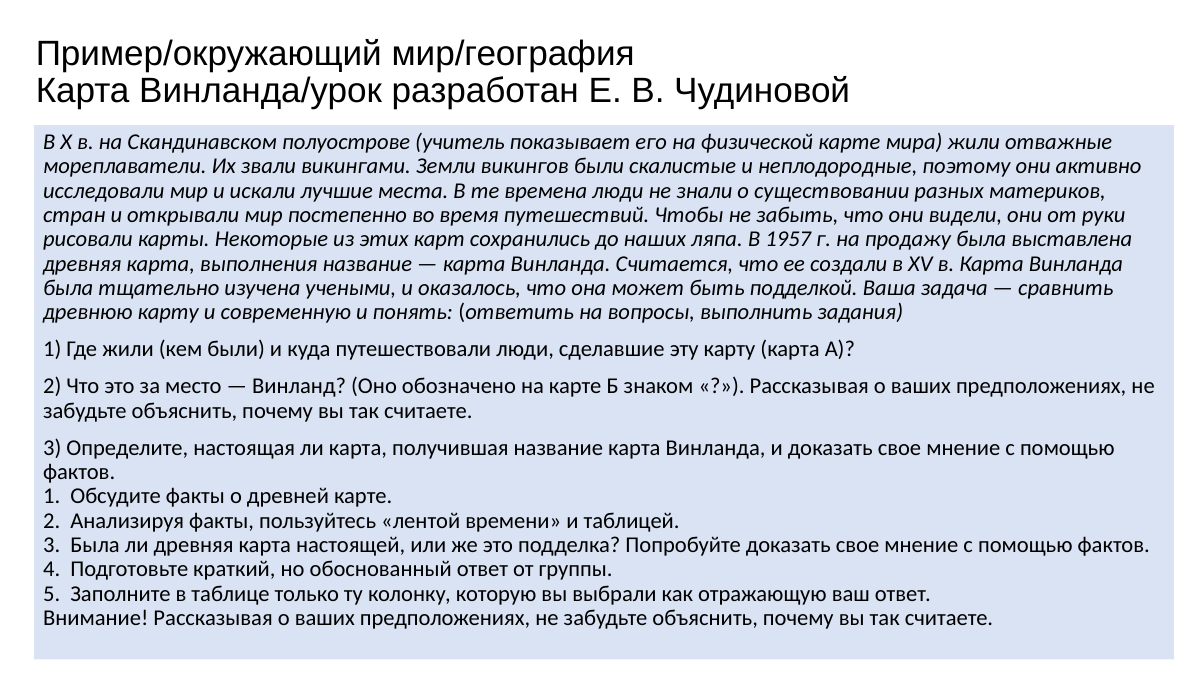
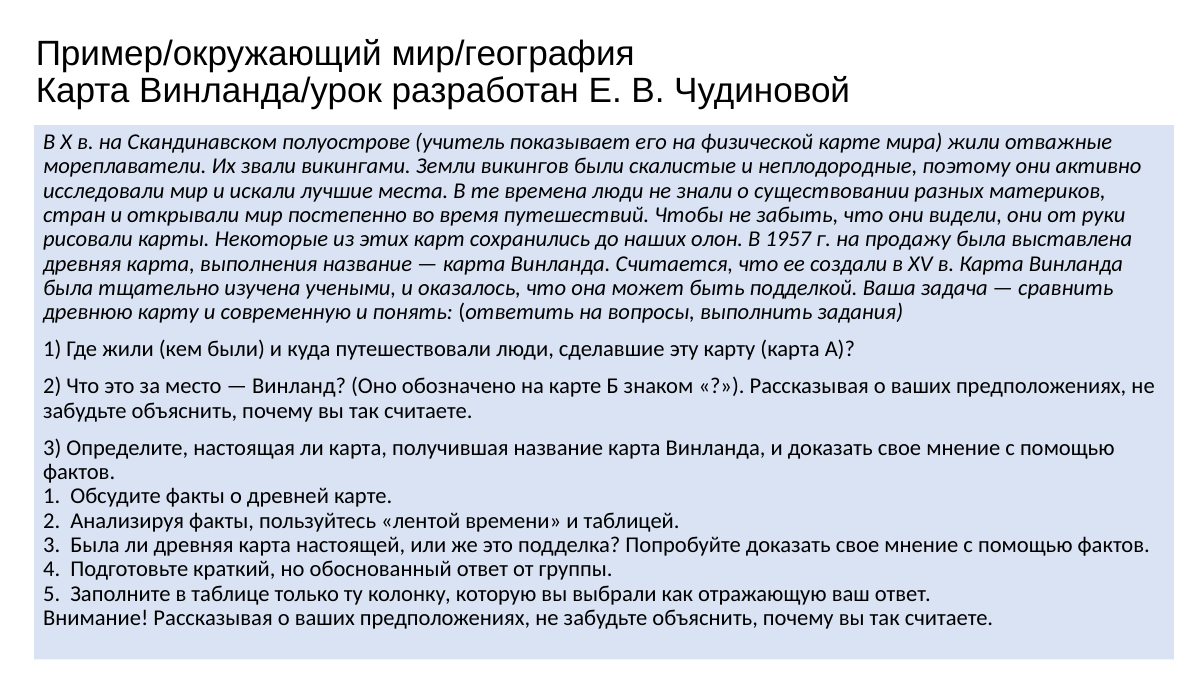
ляпа: ляпа -> олон
